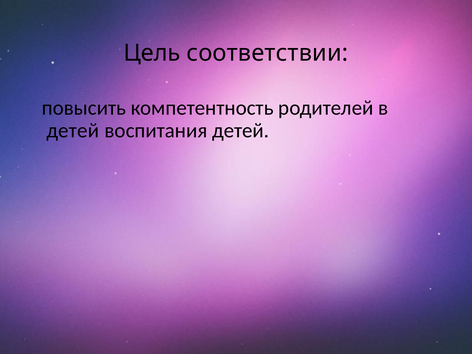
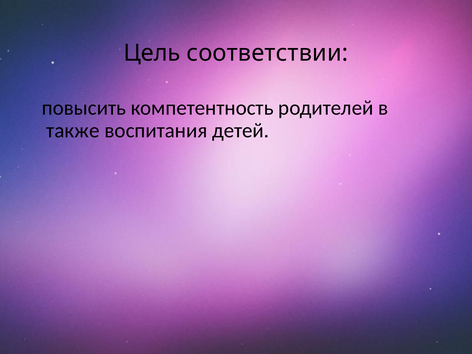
детей at (73, 130): детей -> также
